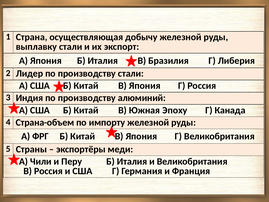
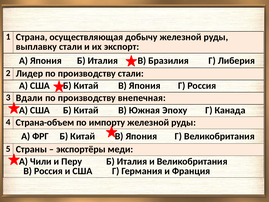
Индия: Индия -> Вдали
алюминий: алюминий -> внепечная
